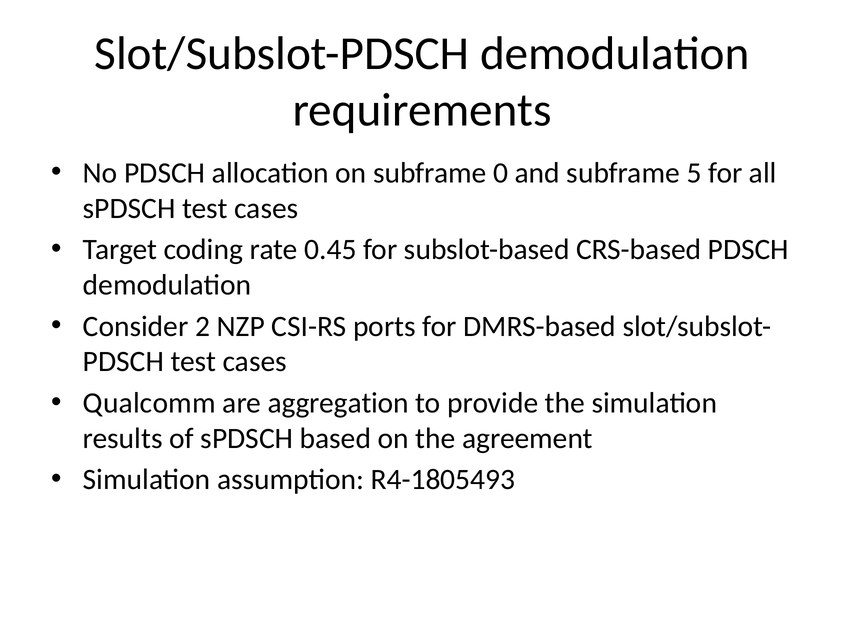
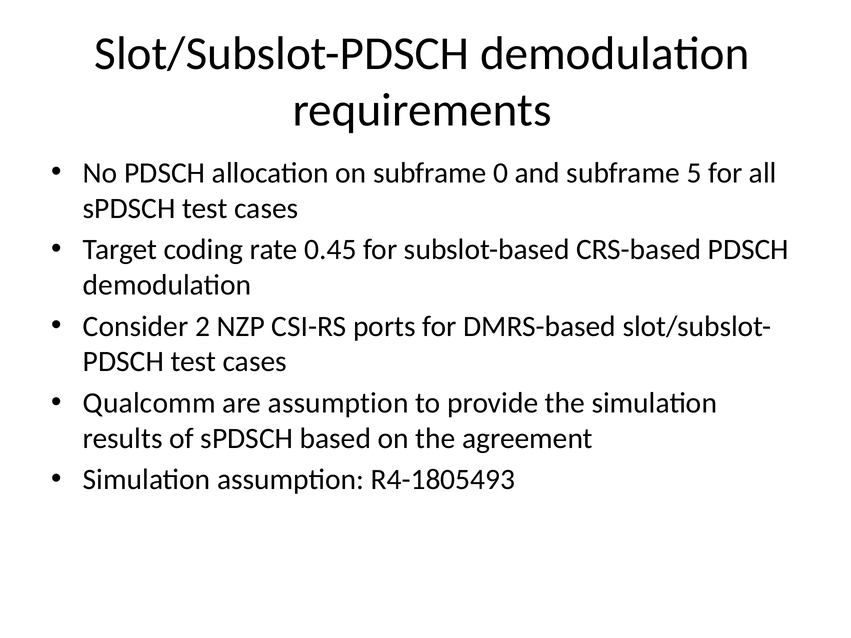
are aggregation: aggregation -> assumption
